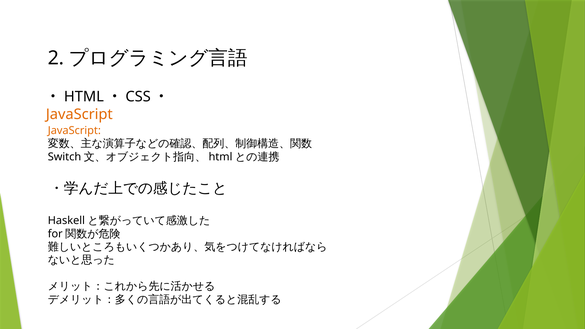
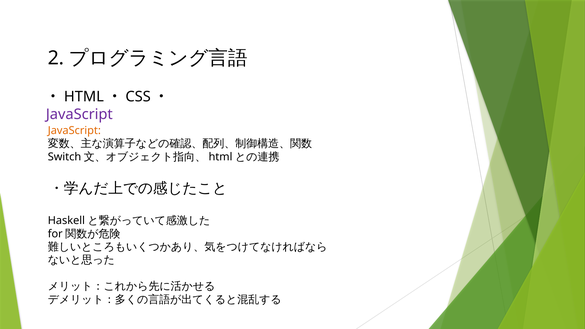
JavaScript at (79, 114) colour: orange -> purple
